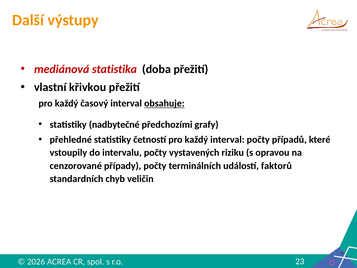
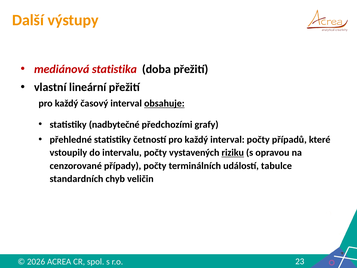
křivkou: křivkou -> lineární
riziku underline: none -> present
faktorů: faktorů -> tabulce
